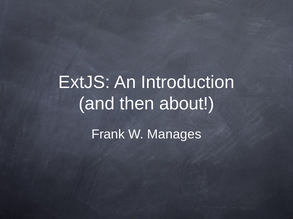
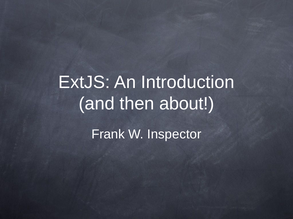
Manages: Manages -> Inspector
